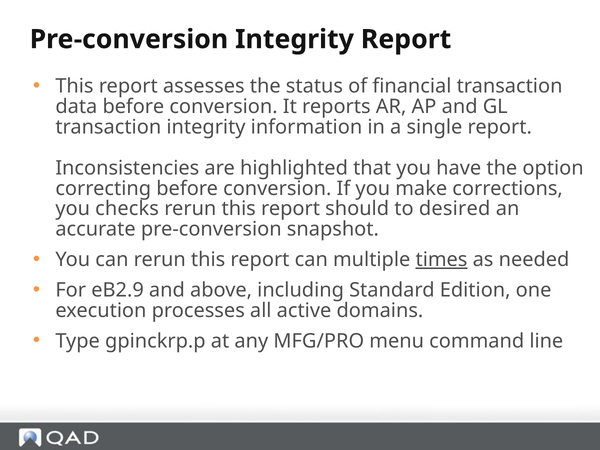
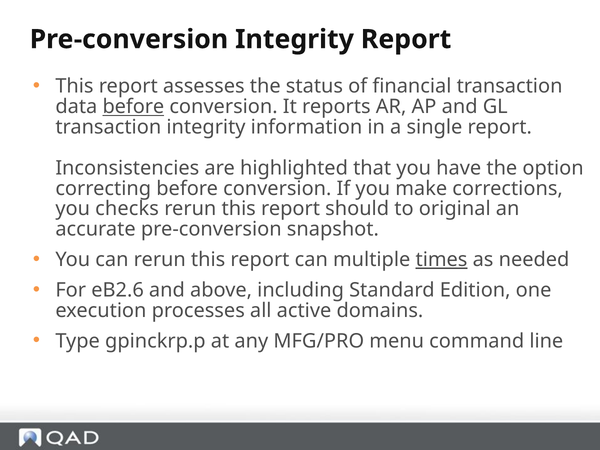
before at (133, 107) underline: none -> present
desired: desired -> original
eB2.9: eB2.9 -> eB2.6
